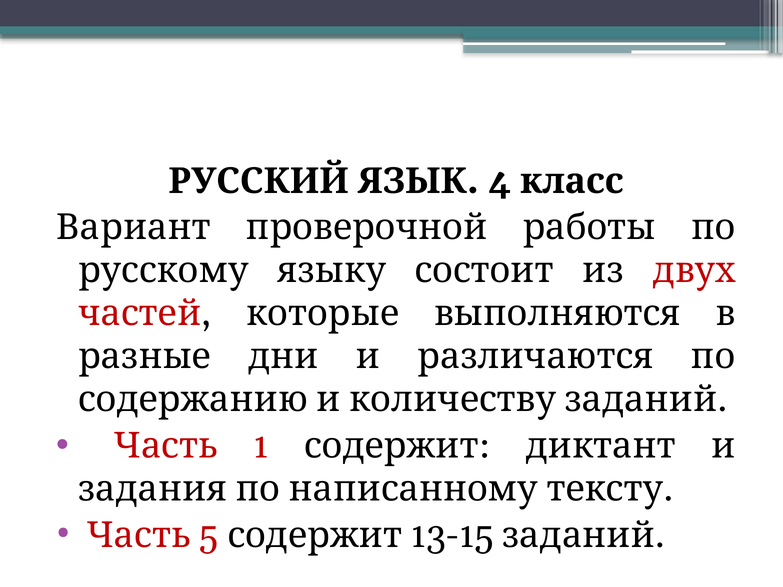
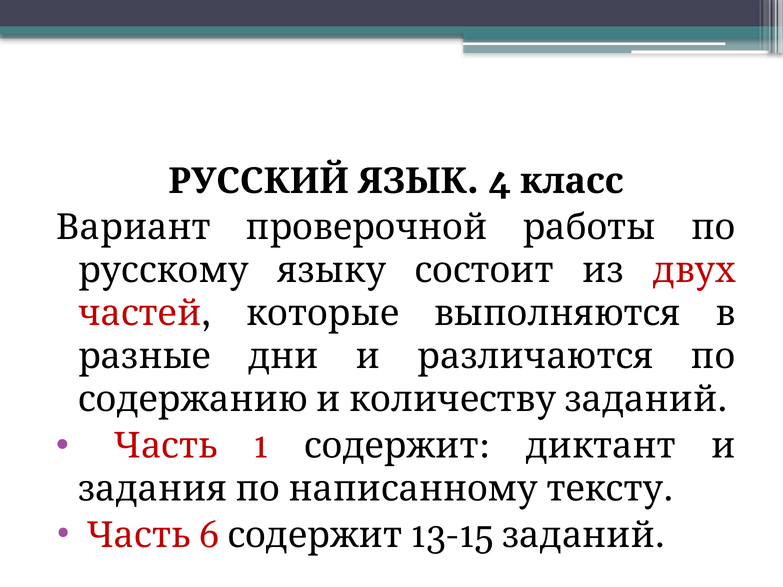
5: 5 -> 6
